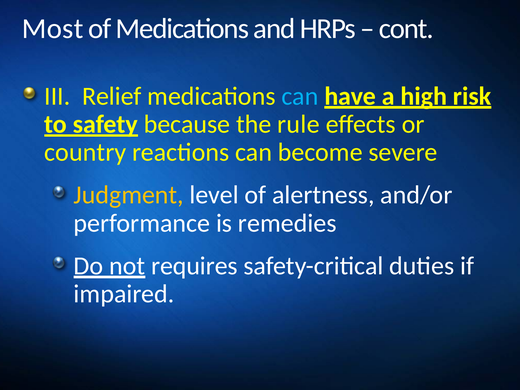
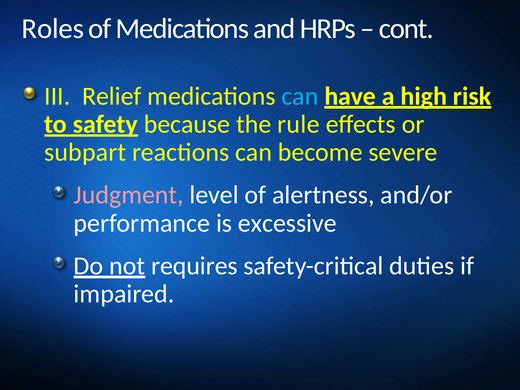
Most: Most -> Roles
country: country -> subpart
Judgment colour: yellow -> pink
remedies: remedies -> excessive
